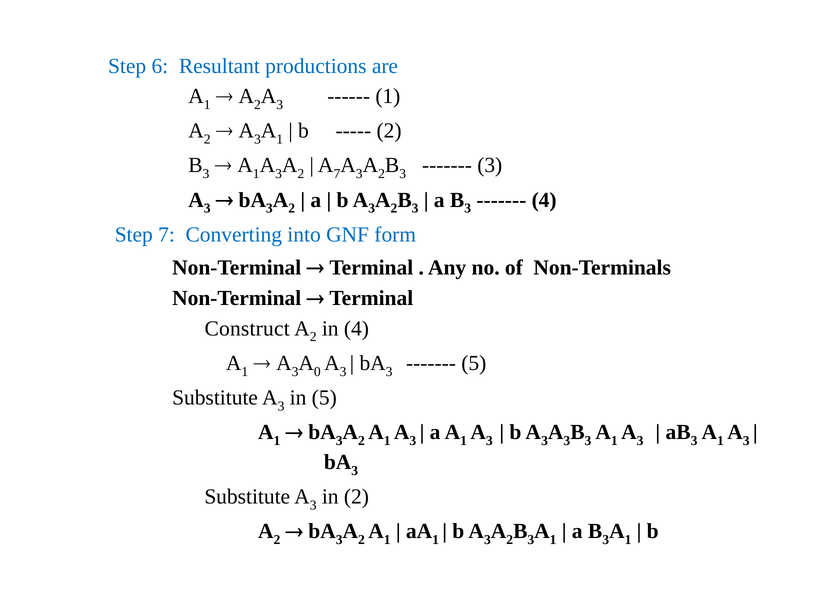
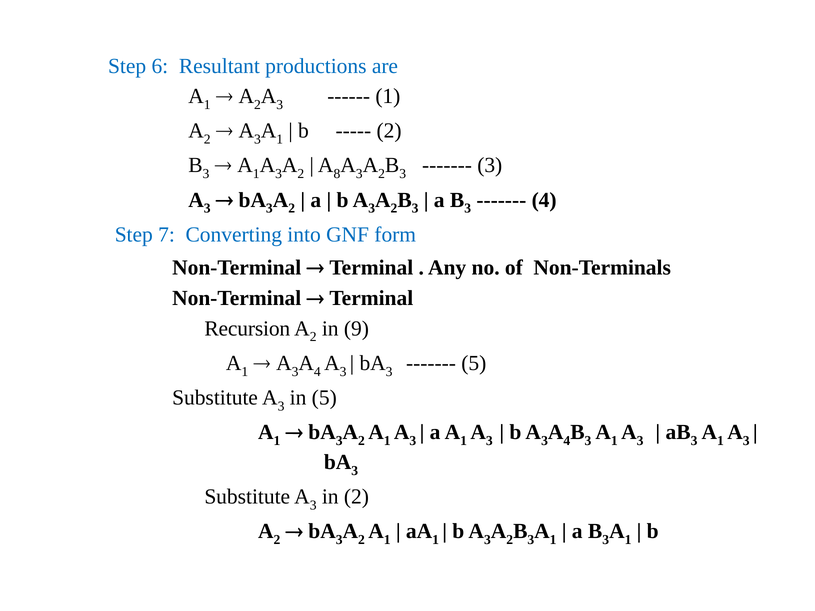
A 7: 7 -> 8
Construct: Construct -> Recursion
in 4: 4 -> 9
0 at (317, 372): 0 -> 4
3 at (567, 441): 3 -> 4
